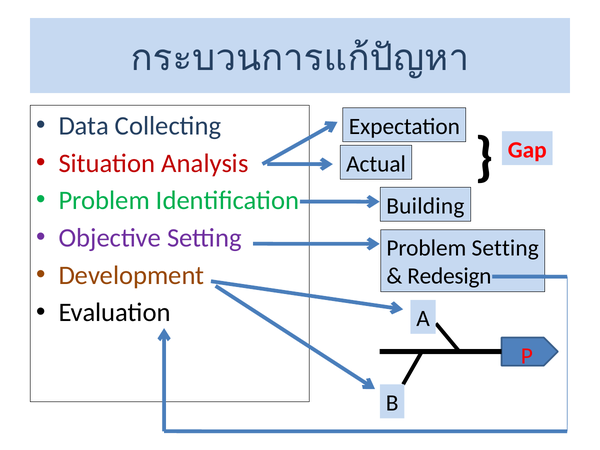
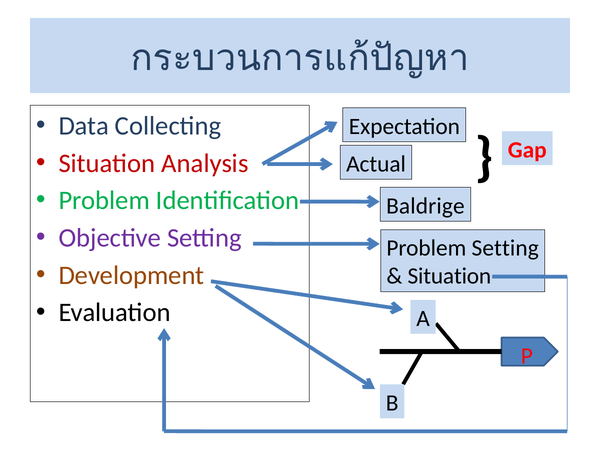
Building: Building -> Baldrige
Redesign at (449, 276): Redesign -> Situation
